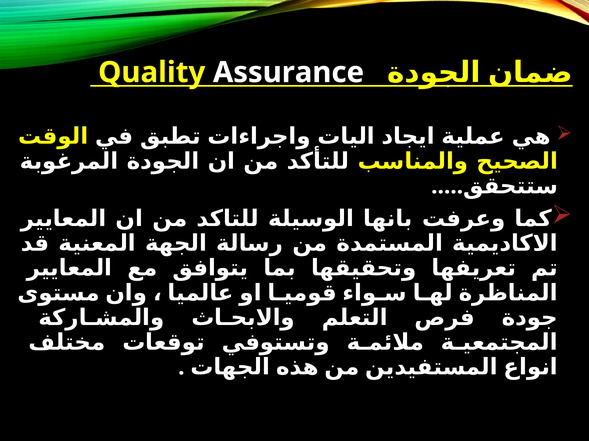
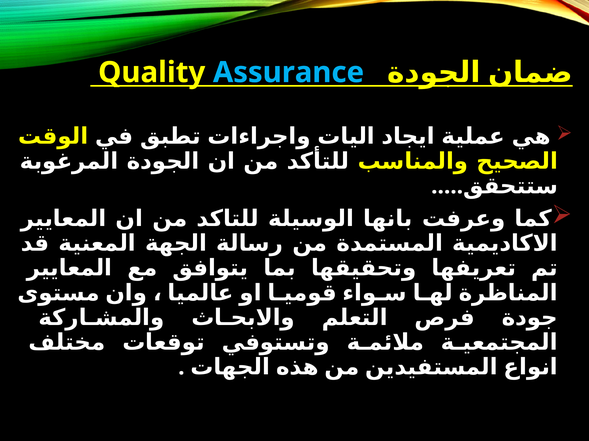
Assurance colour: white -> light blue
